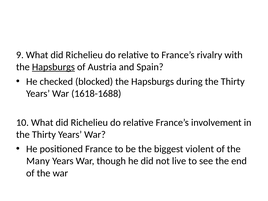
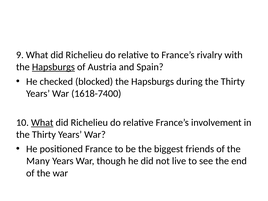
1618-1688: 1618-1688 -> 1618-7400
What at (42, 122) underline: none -> present
violent: violent -> friends
